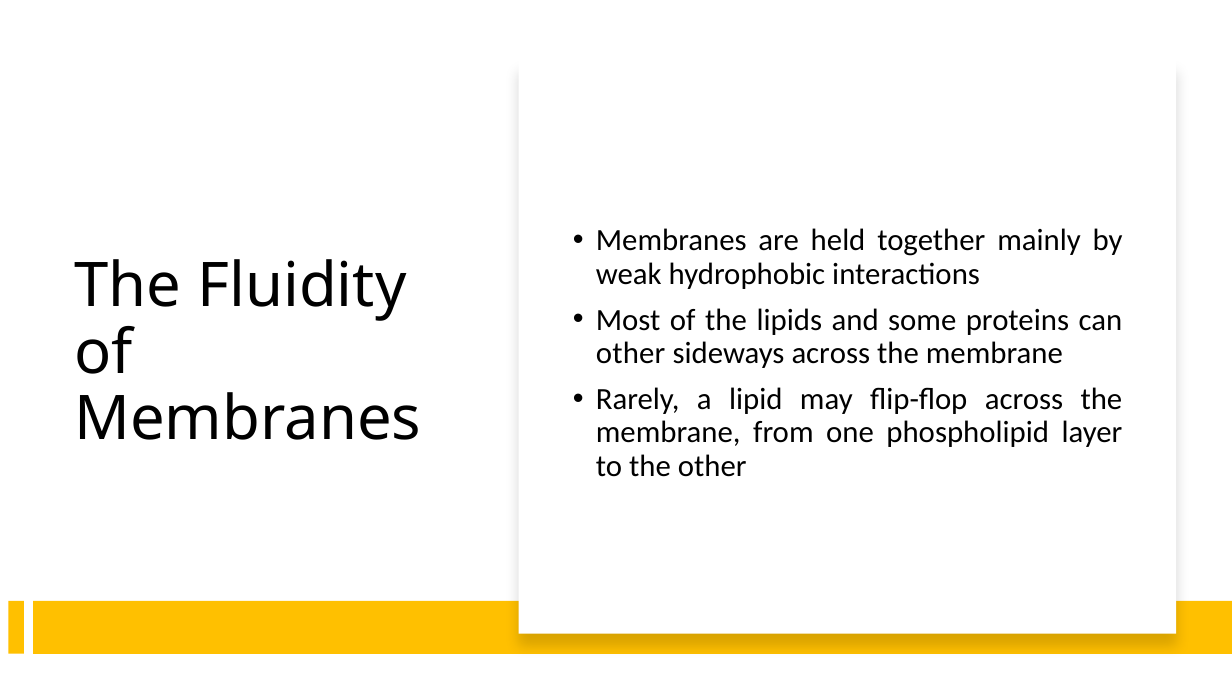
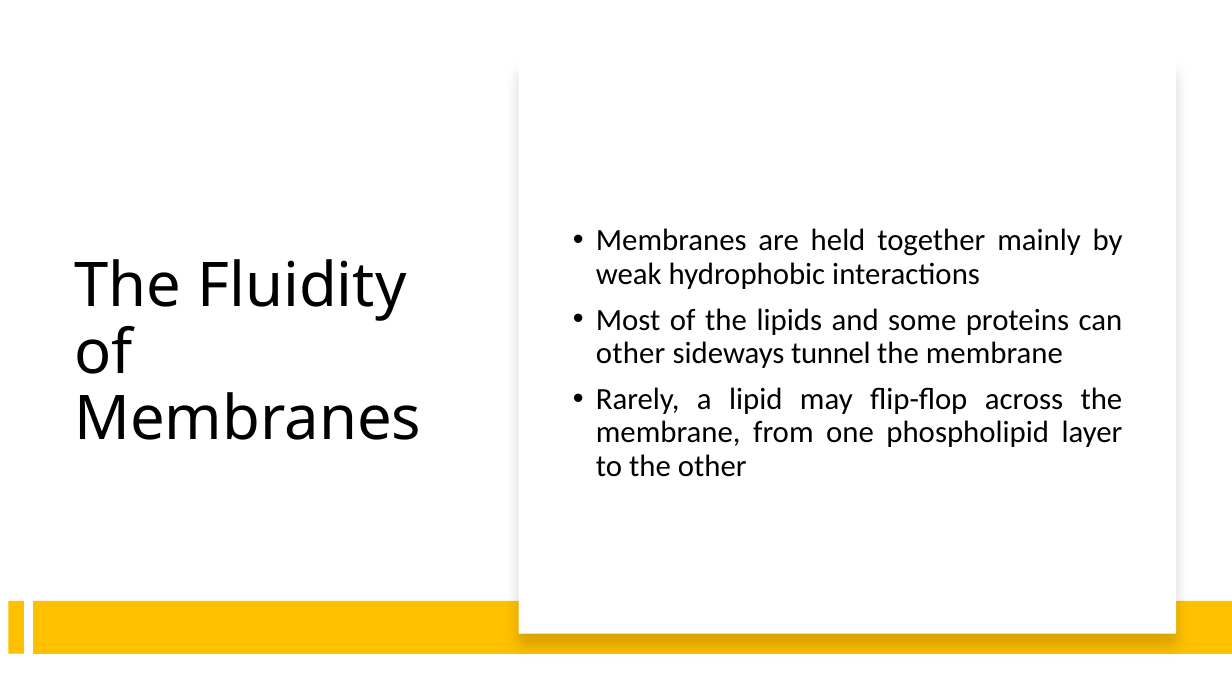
sideways across: across -> tunnel
